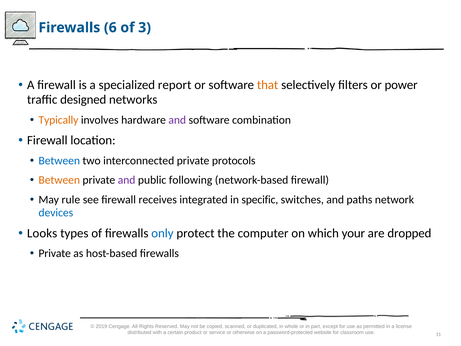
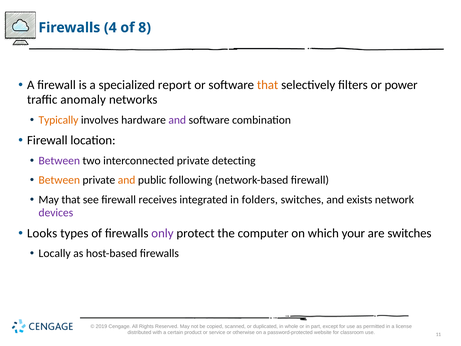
6: 6 -> 4
3: 3 -> 8
designed: designed -> anomaly
Between at (59, 160) colour: blue -> purple
protocols: protocols -> detecting
and at (127, 180) colour: purple -> orange
May rule: rule -> that
specific: specific -> folders
paths: paths -> exists
devices colour: blue -> purple
only colour: blue -> purple
are dropped: dropped -> switches
Private at (55, 253): Private -> Locally
